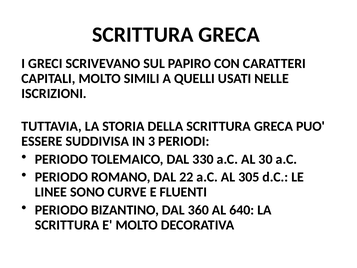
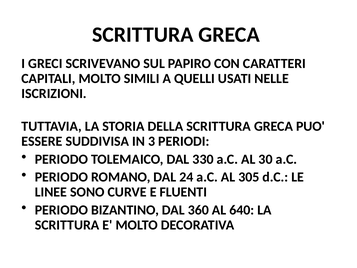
22: 22 -> 24
